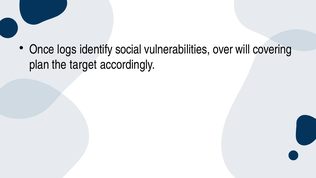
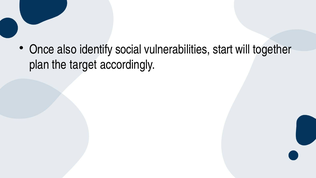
logs: logs -> also
over: over -> start
covering: covering -> together
